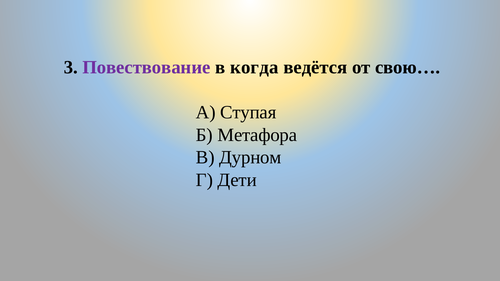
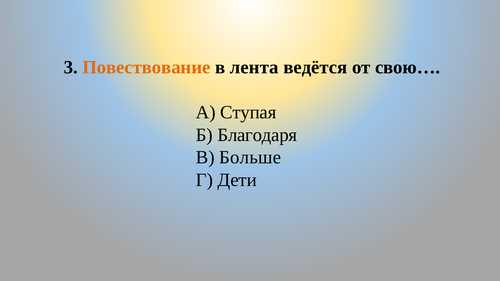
Повествование colour: purple -> orange
когда: когда -> лента
Метафора: Метафора -> Благодаря
Дурном: Дурном -> Больше
